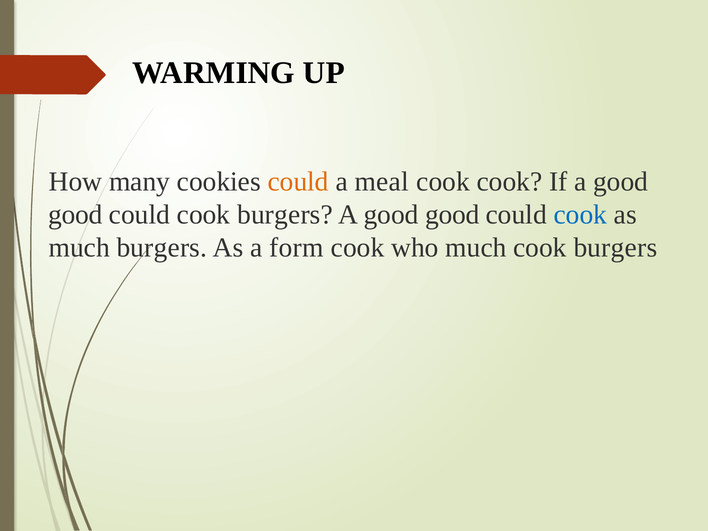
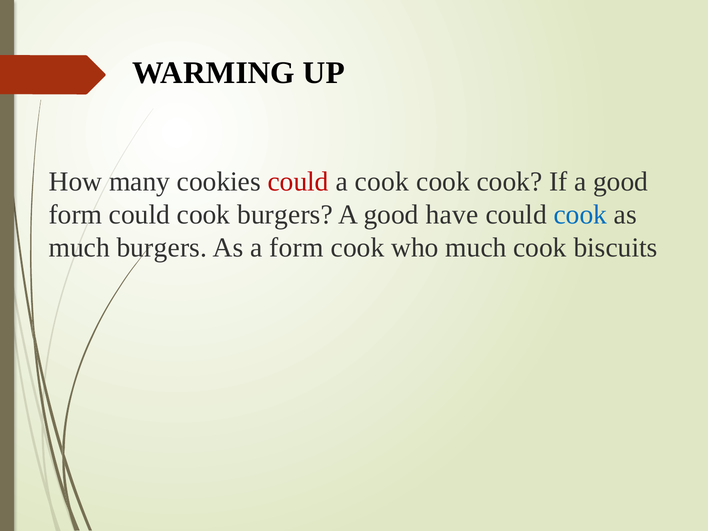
could at (298, 181) colour: orange -> red
a meal: meal -> cook
good at (76, 215): good -> form
good at (452, 215): good -> have
burgers at (615, 248): burgers -> biscuits
